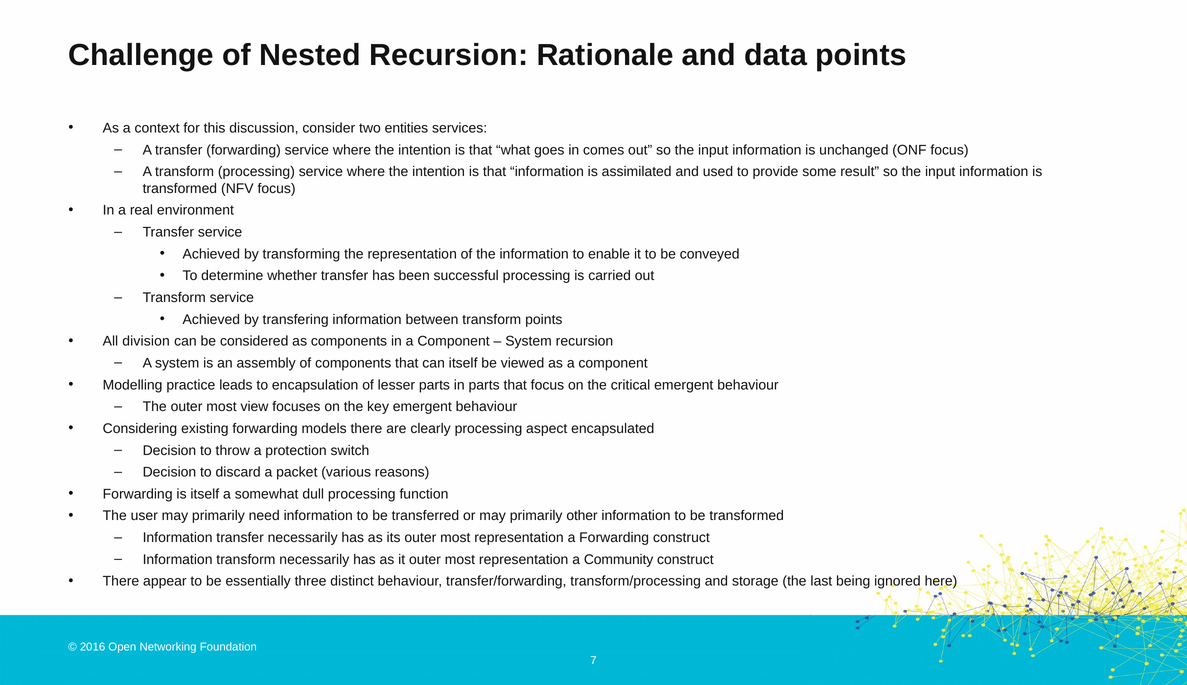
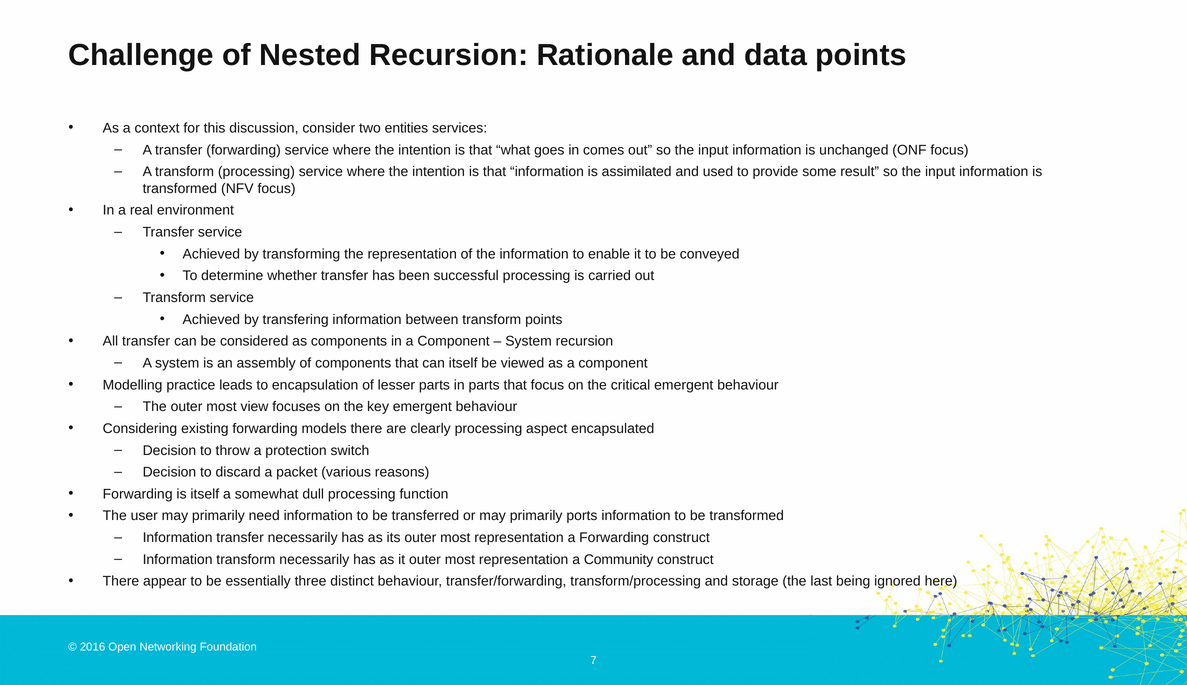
All division: division -> transfer
other: other -> ports
